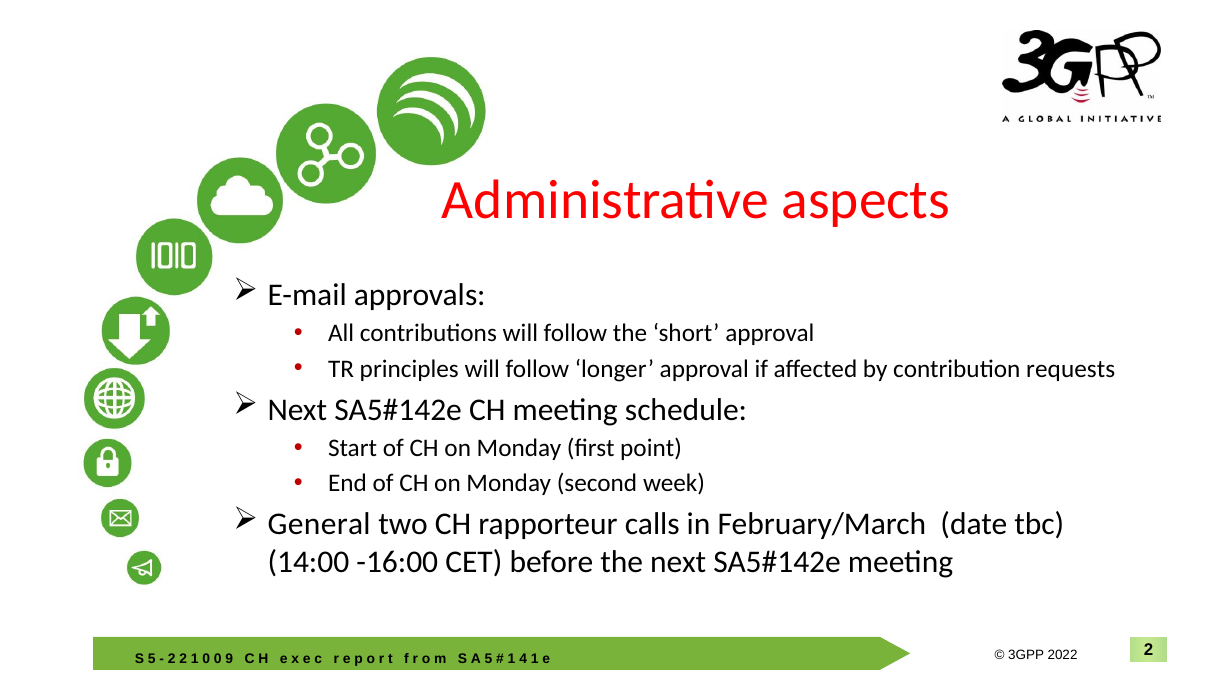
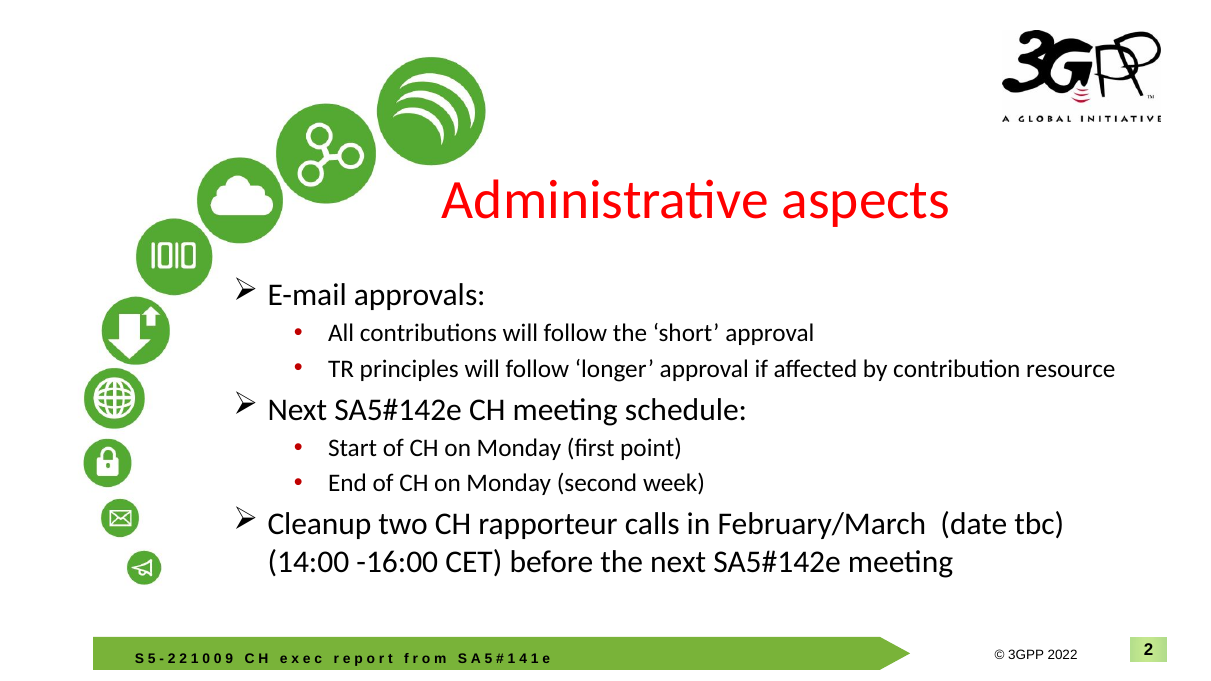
requests: requests -> resource
General: General -> Cleanup
